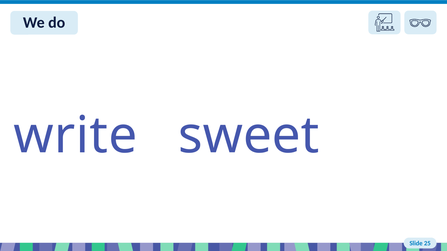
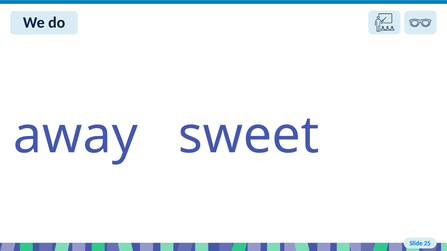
write: write -> away
